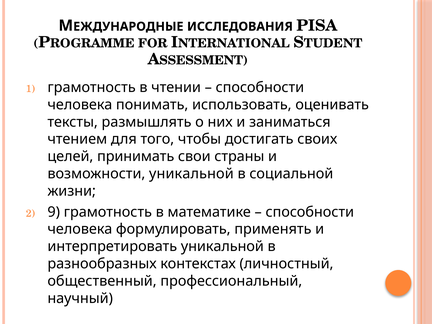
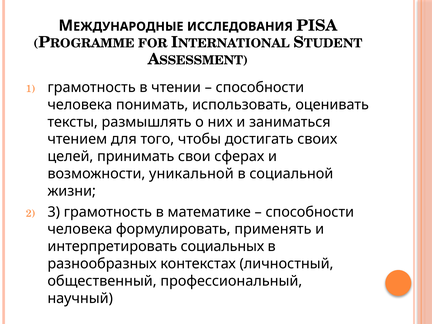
страны: страны -> сферах
9: 9 -> 3
интерпретировать уникальной: уникальной -> социальных
